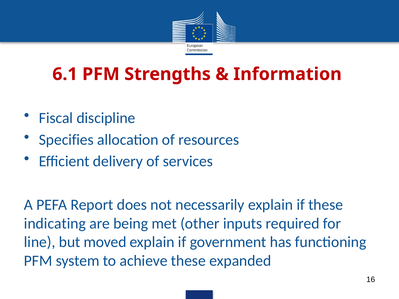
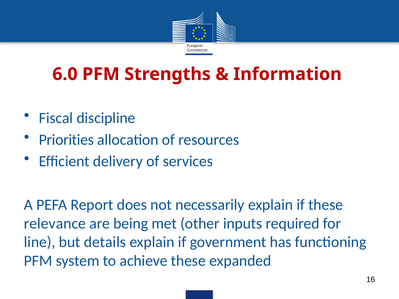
6.1: 6.1 -> 6.0
Specifies: Specifies -> Priorities
indicating: indicating -> relevance
moved: moved -> details
